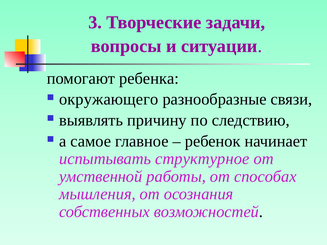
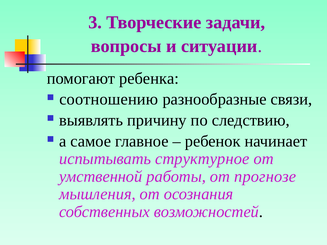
окружающего: окружающего -> соотношению
способах: способах -> прогнозе
